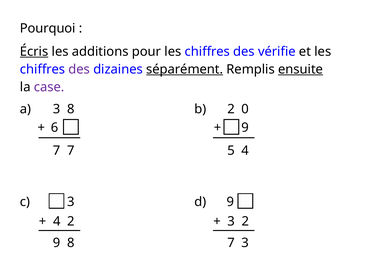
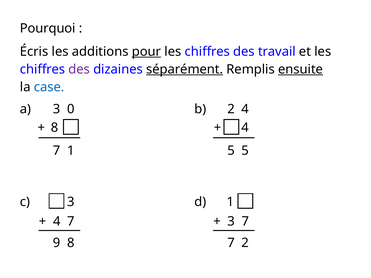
Écris underline: present -> none
pour underline: none -> present
vérifie: vérifie -> travail
case colour: purple -> blue
3 8: 8 -> 0
2 0: 0 -> 4
6 at (54, 128): 6 -> 8
9 at (245, 128): 9 -> 4
7 7: 7 -> 1
5 4: 4 -> 5
c 9: 9 -> 1
4 2: 2 -> 7
3 2: 2 -> 7
7 3: 3 -> 2
